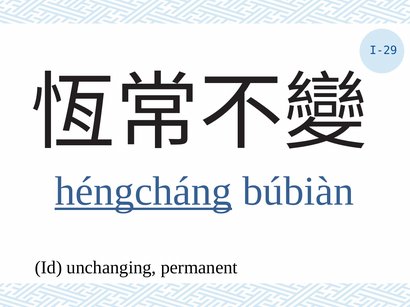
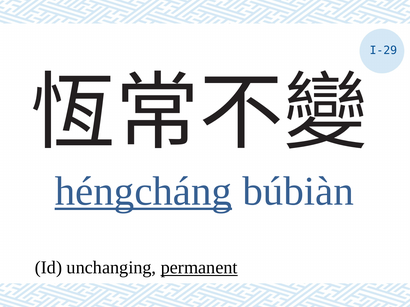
permanent underline: none -> present
